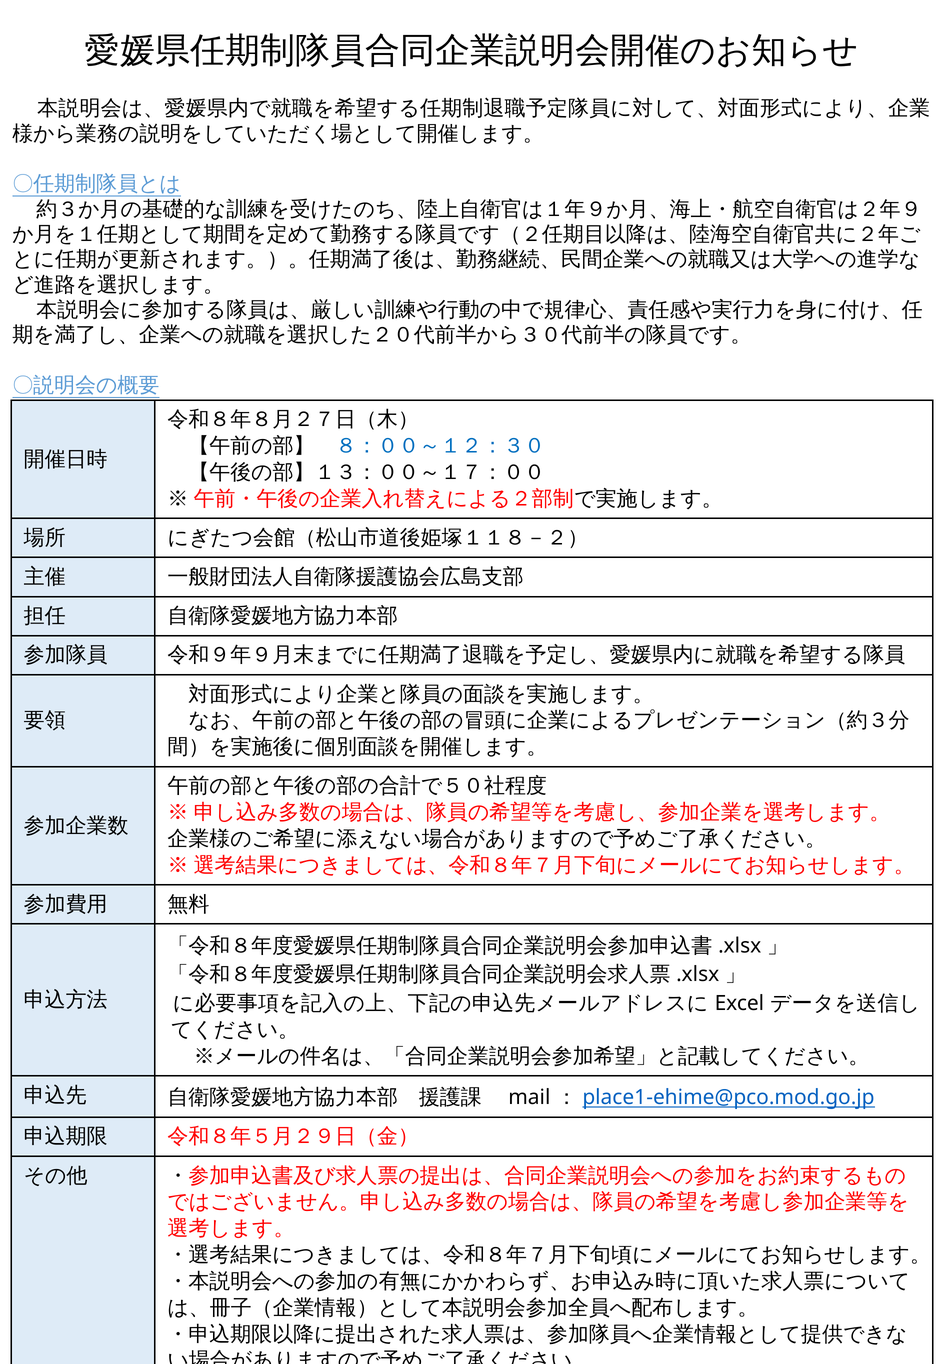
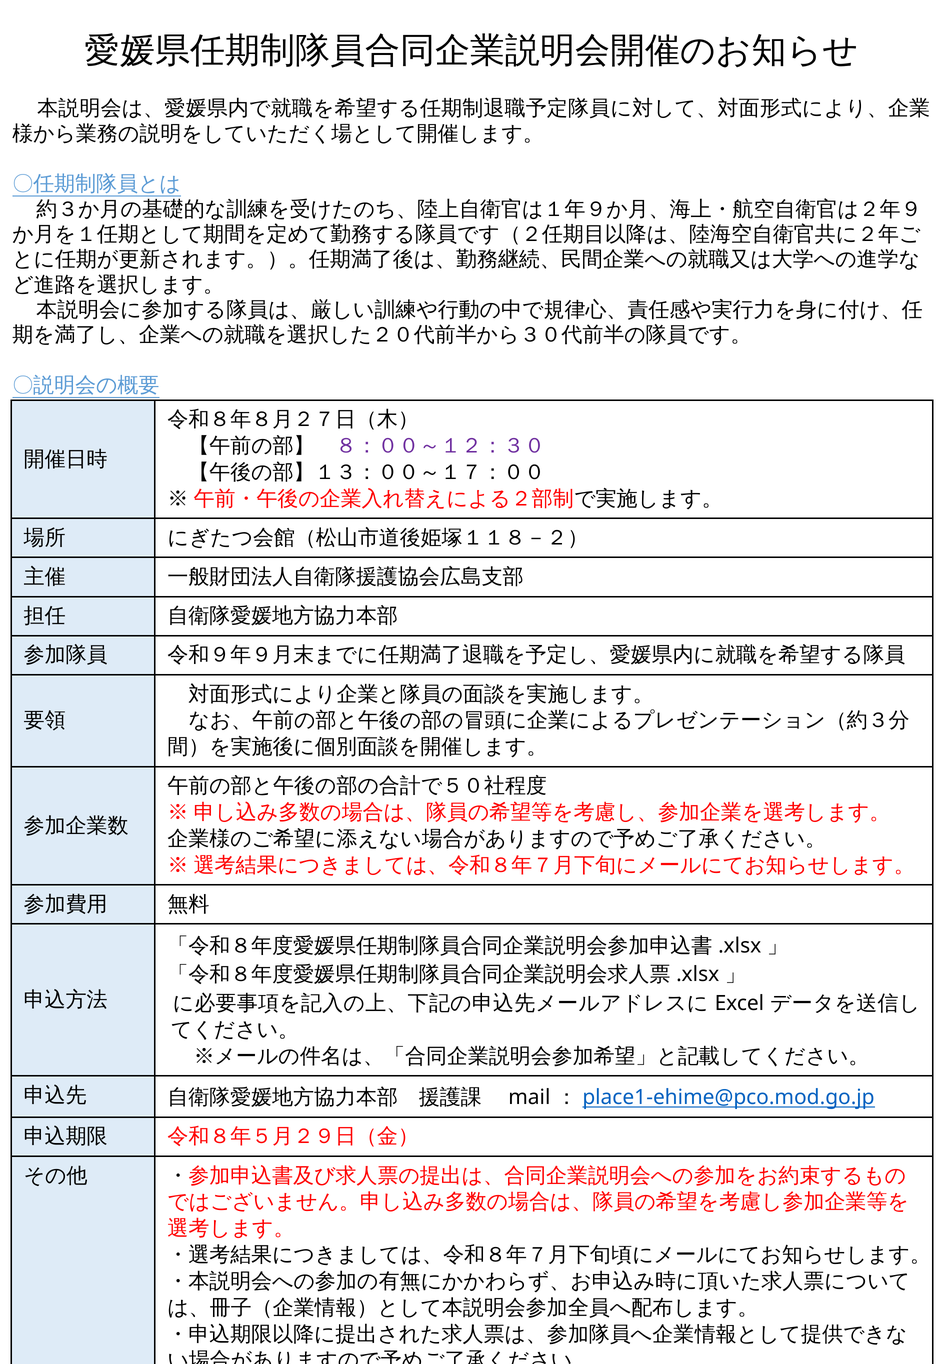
８：００～１２：３０ colour: blue -> purple
